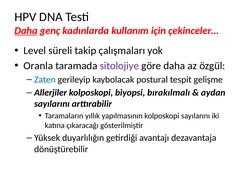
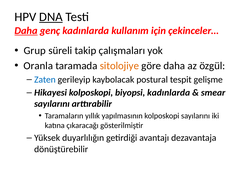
DNA underline: none -> present
Level: Level -> Grup
sitolojiye colour: purple -> orange
Allerjiler: Allerjiler -> Hikayesi
biyopsi bırakılmalı: bırakılmalı -> kadınlarda
aydan: aydan -> smear
